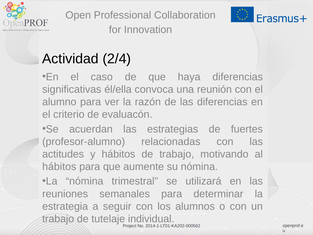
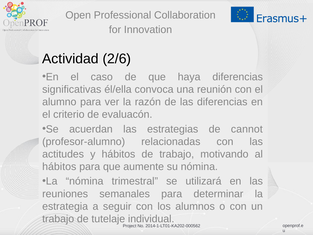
2/4: 2/4 -> 2/6
fuertes: fuertes -> cannot
